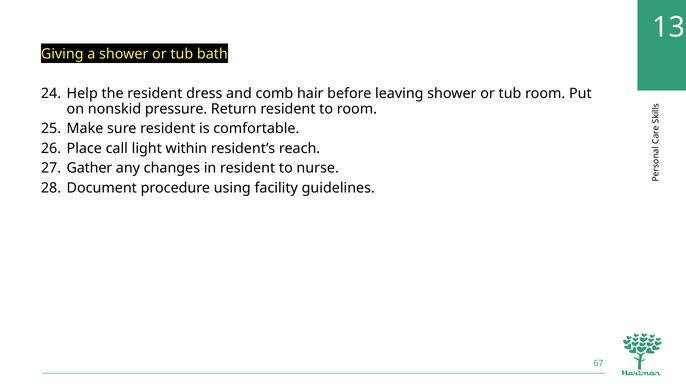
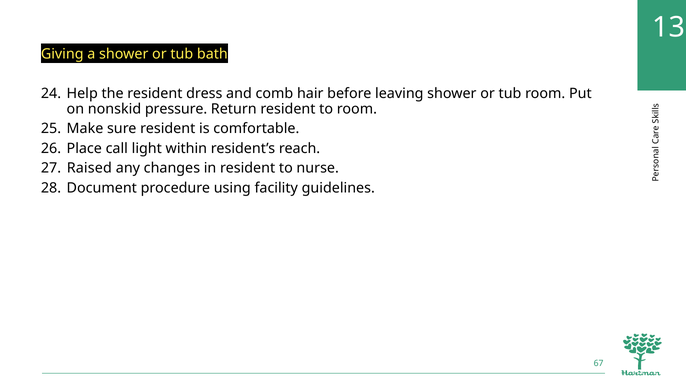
Gather: Gather -> Raised
